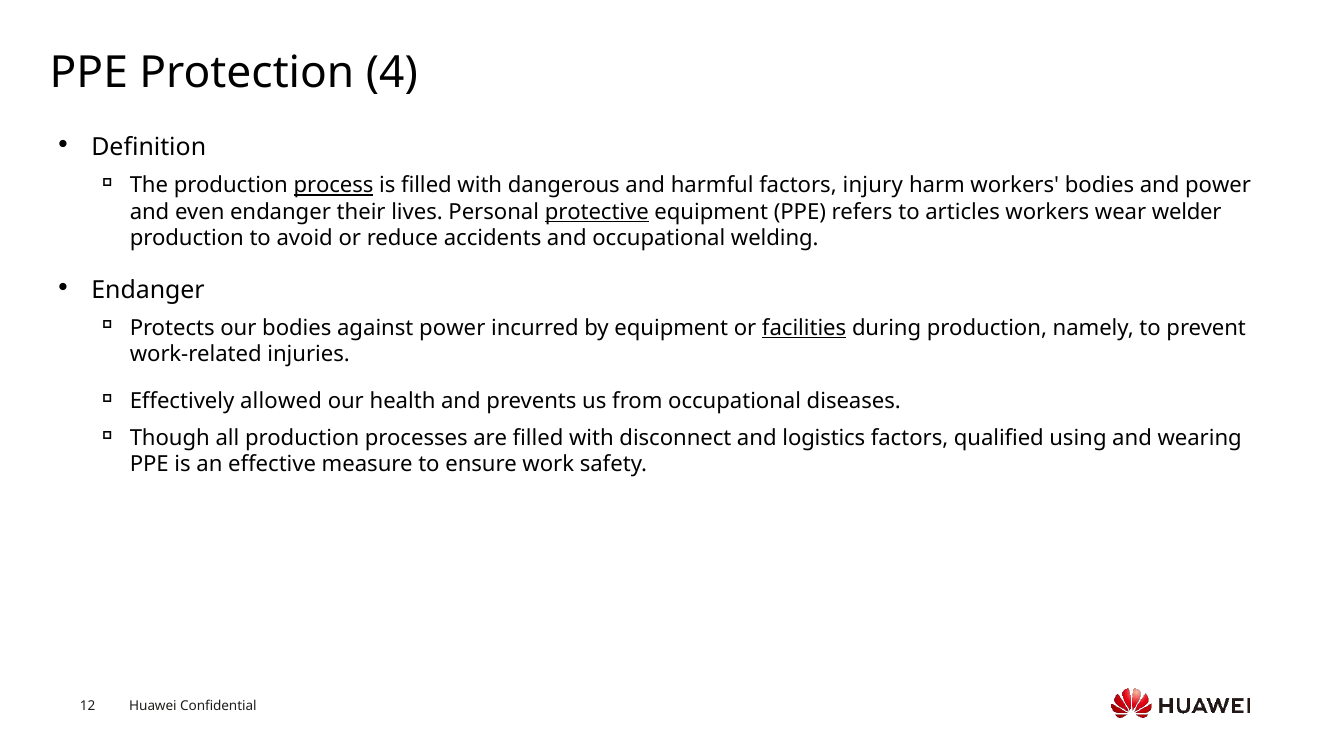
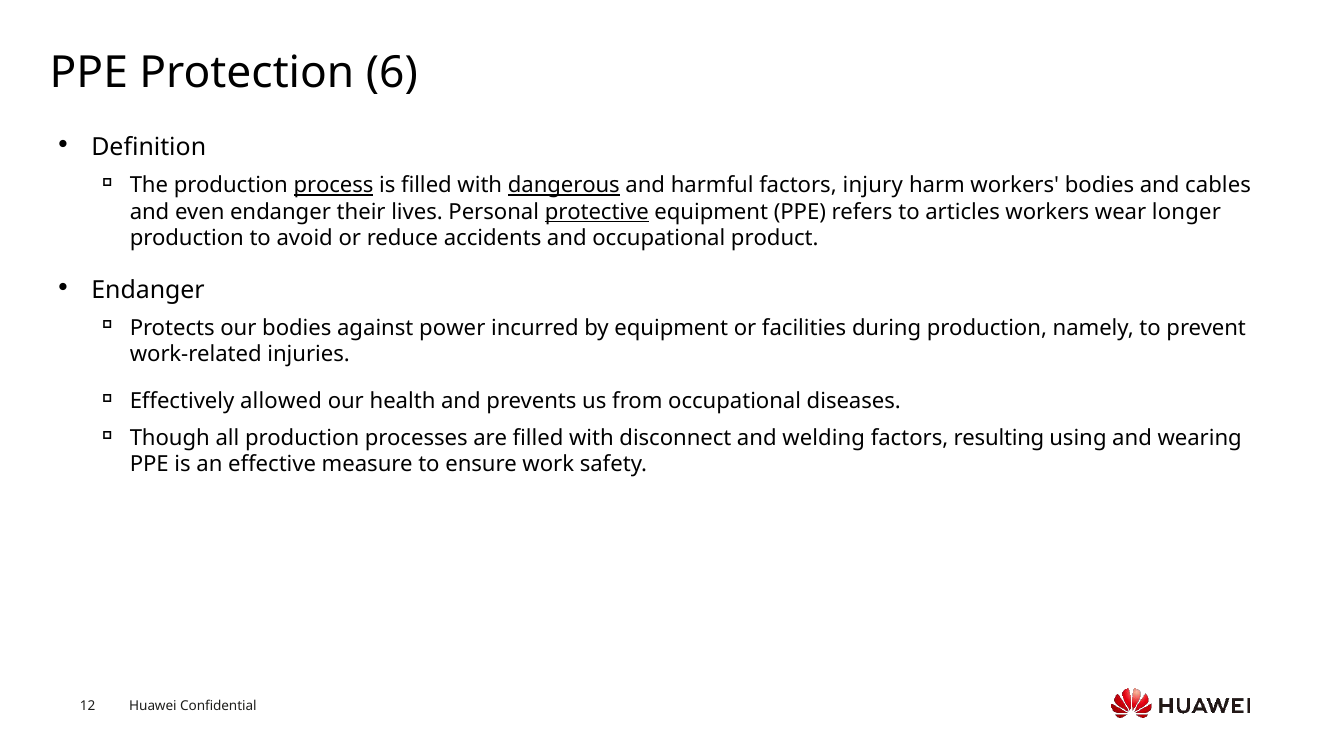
4: 4 -> 6
dangerous underline: none -> present
and power: power -> cables
welder: welder -> longer
welding: welding -> product
facilities underline: present -> none
logistics: logistics -> welding
qualified: qualified -> resulting
